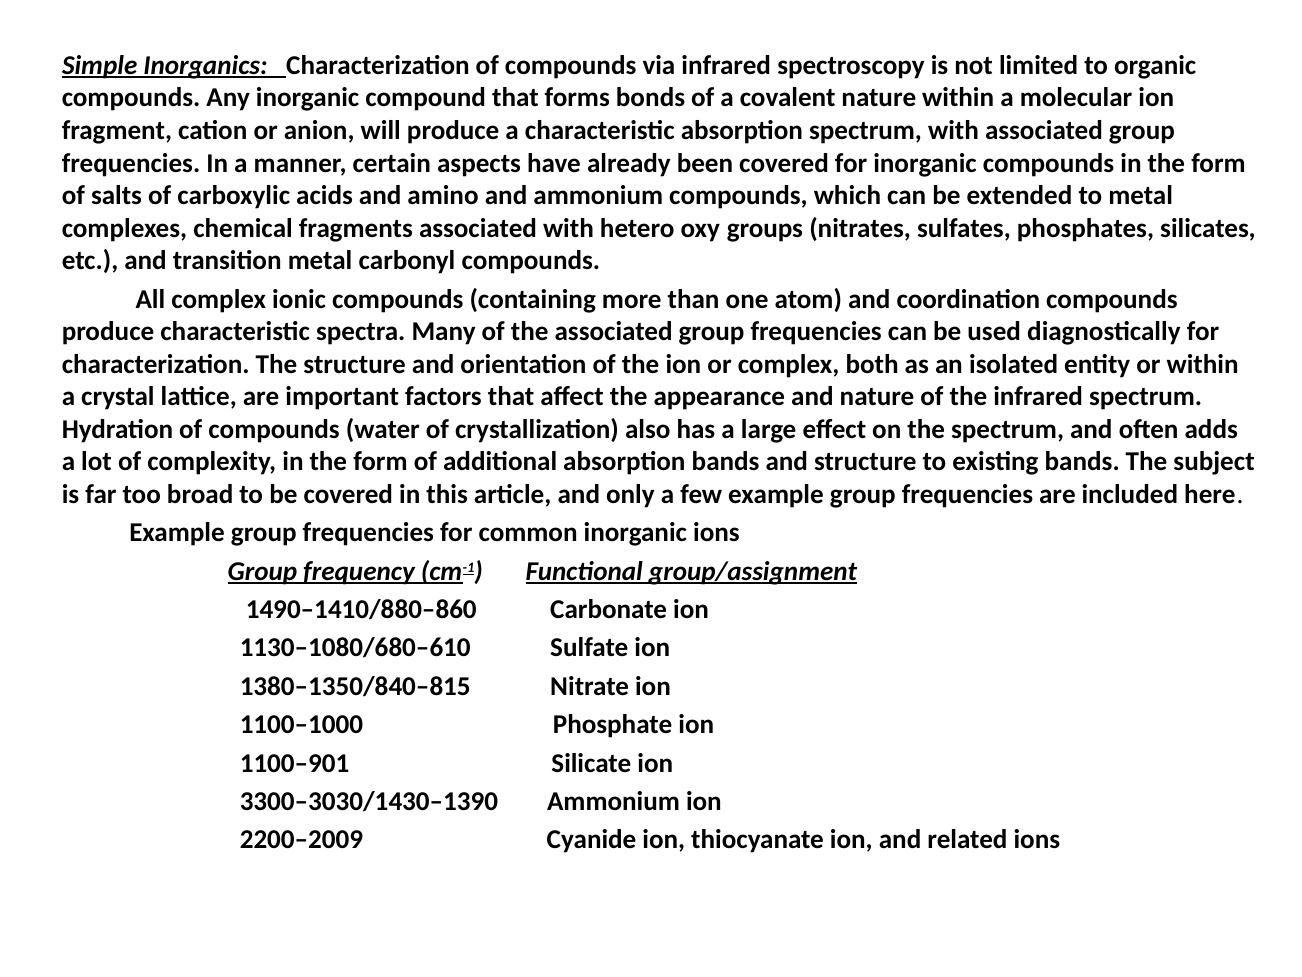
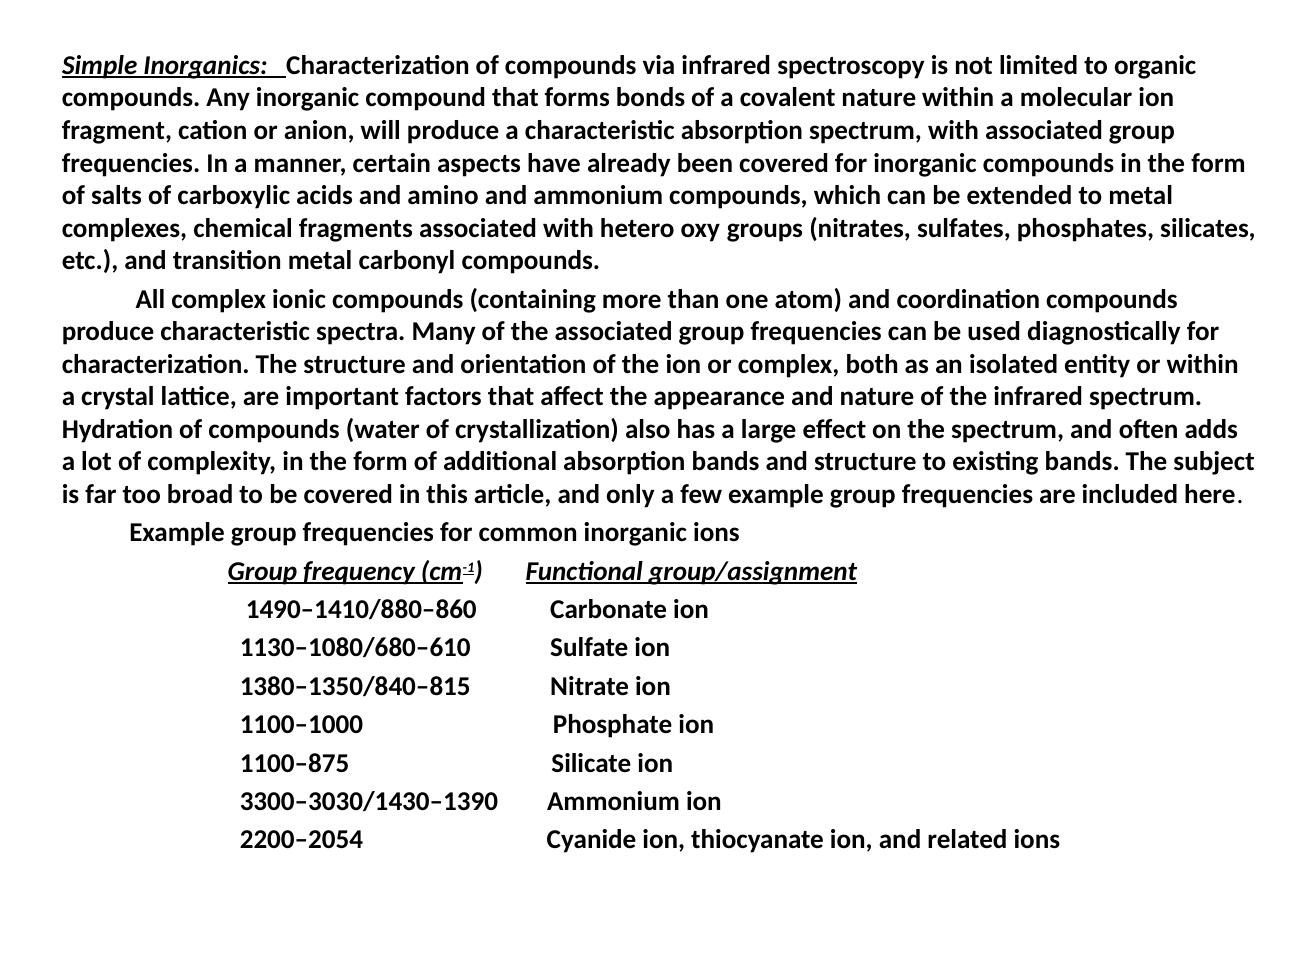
1100–901: 1100–901 -> 1100–875
2200–2009: 2200–2009 -> 2200–2054
